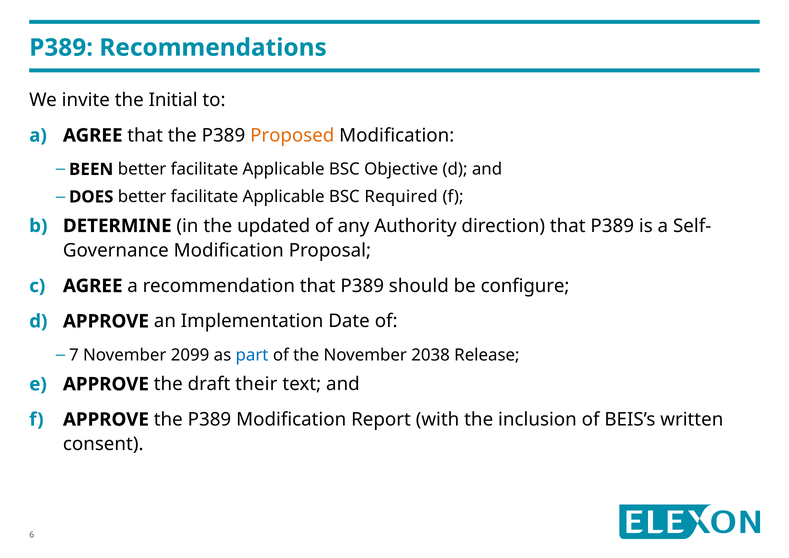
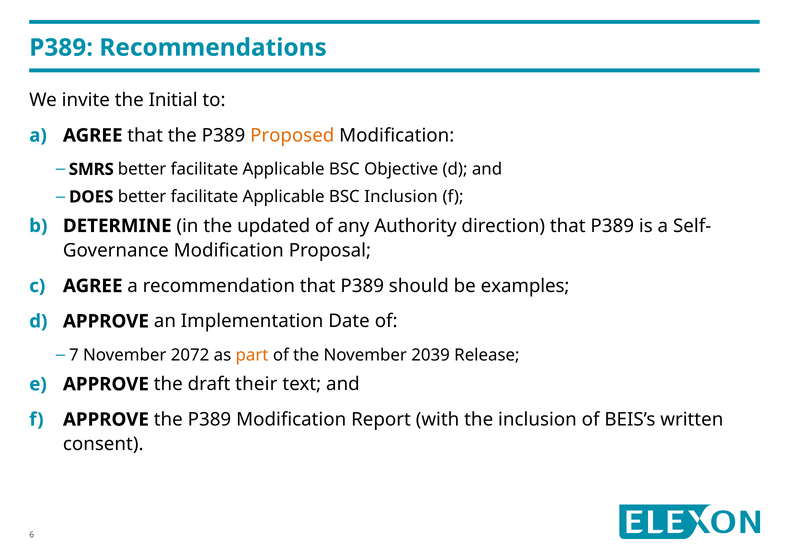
BEEN: BEEN -> SMRS
BSC Required: Required -> Inclusion
configure: configure -> examples
2099: 2099 -> 2072
part colour: blue -> orange
2038: 2038 -> 2039
